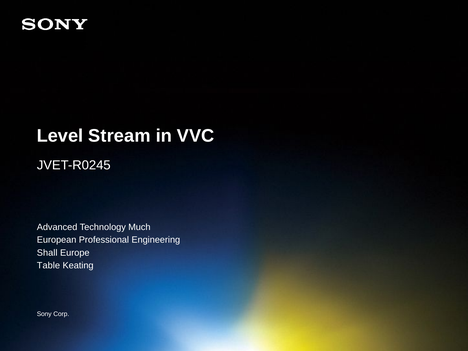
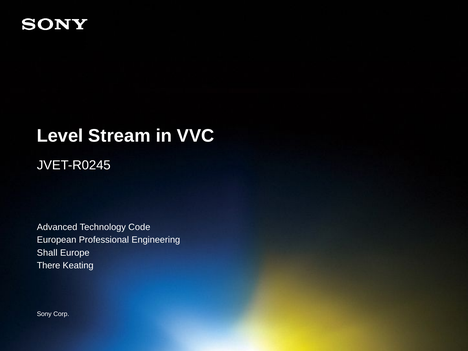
Much: Much -> Code
Table: Table -> There
